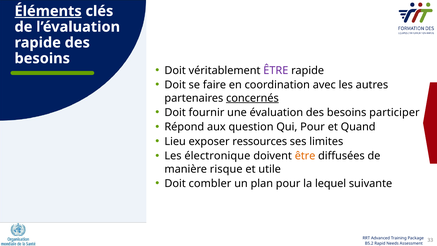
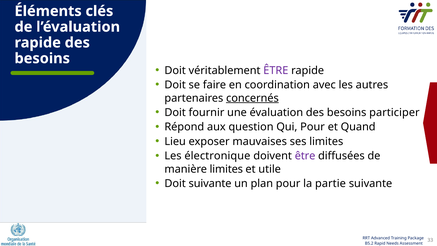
Éléments underline: present -> none
ressources: ressources -> mauvaises
être at (305, 156) colour: orange -> purple
manière risque: risque -> limites
Doit combler: combler -> suivante
lequel: lequel -> partie
